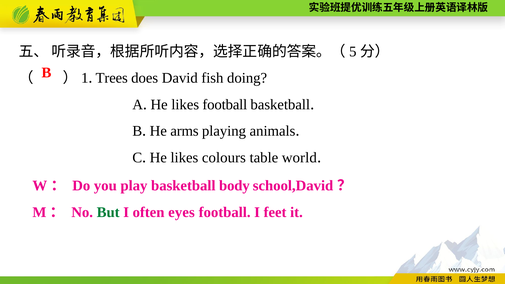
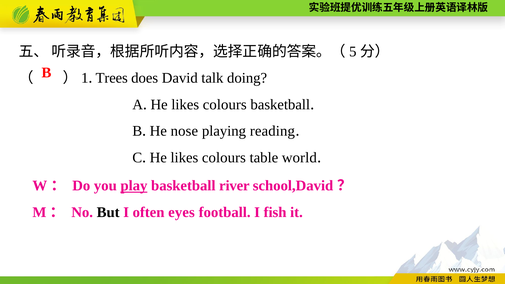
fish: fish -> talk
football at (225, 105): football -> colours
arms: arms -> nose
animals: animals -> reading
play underline: none -> present
body: body -> river
But colour: green -> black
feet: feet -> fish
